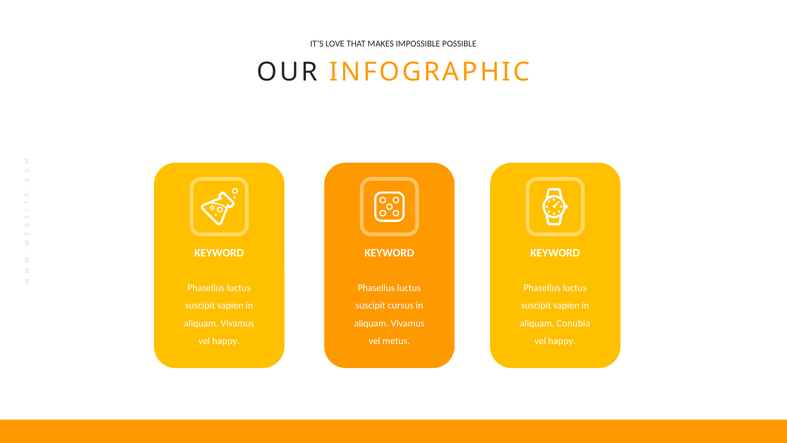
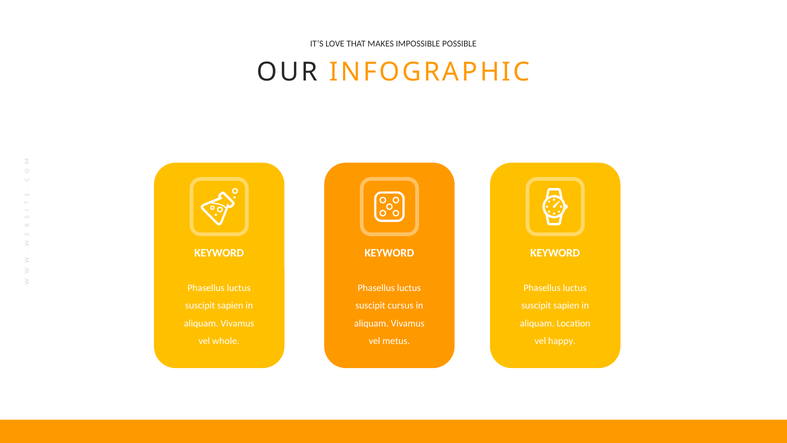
Conubia: Conubia -> Location
happy at (226, 341): happy -> whole
